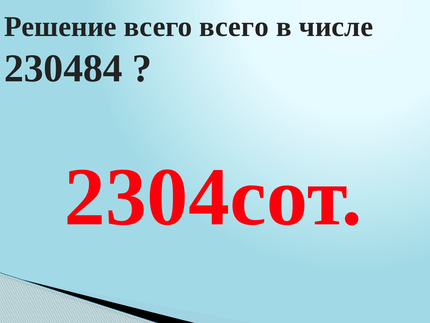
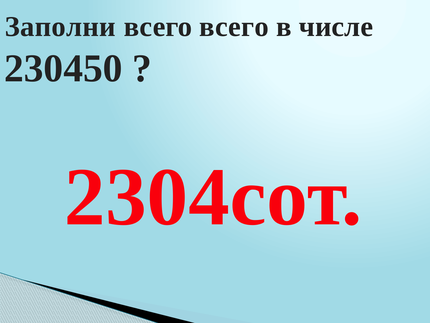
Решение: Решение -> Заполни
230484: 230484 -> 230450
